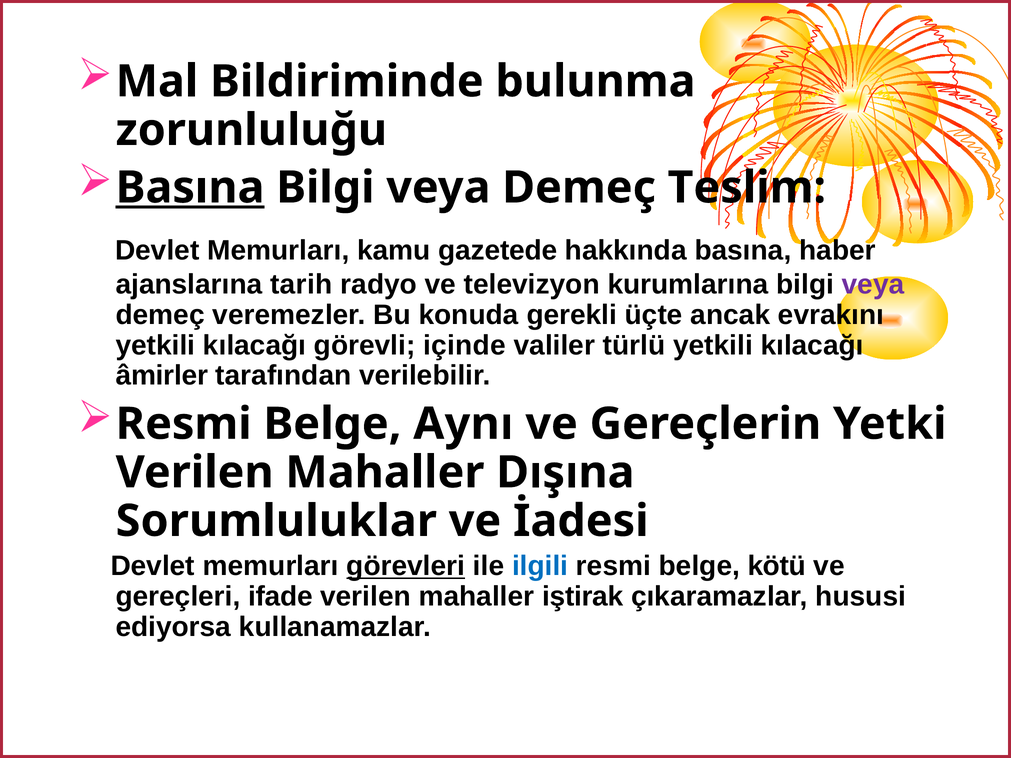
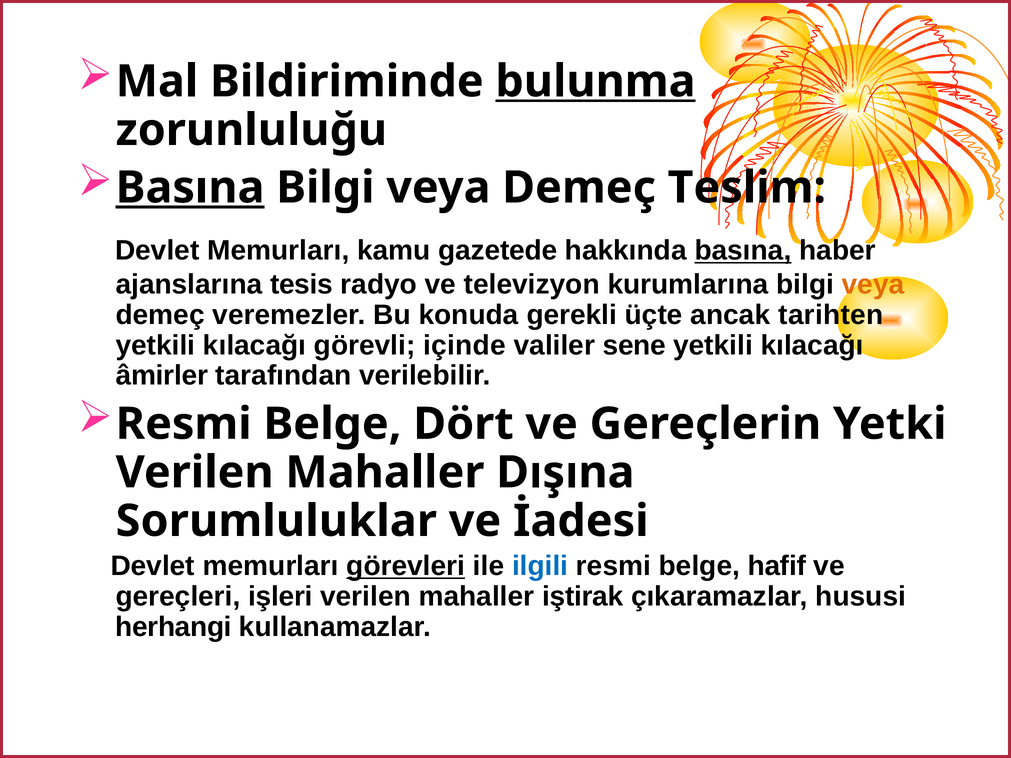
bulunma underline: none -> present
basına at (743, 251) underline: none -> present
tarih: tarih -> tesis
veya at (873, 285) colour: purple -> orange
evrakını: evrakını -> tarihten
türlü: türlü -> sene
Aynı: Aynı -> Dört
kötü: kötü -> hafif
ifade: ifade -> işleri
ediyorsa: ediyorsa -> herhangi
